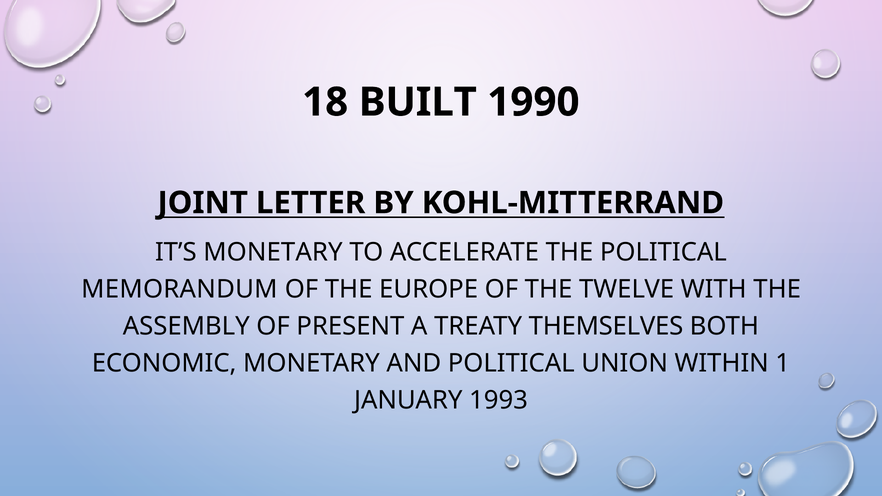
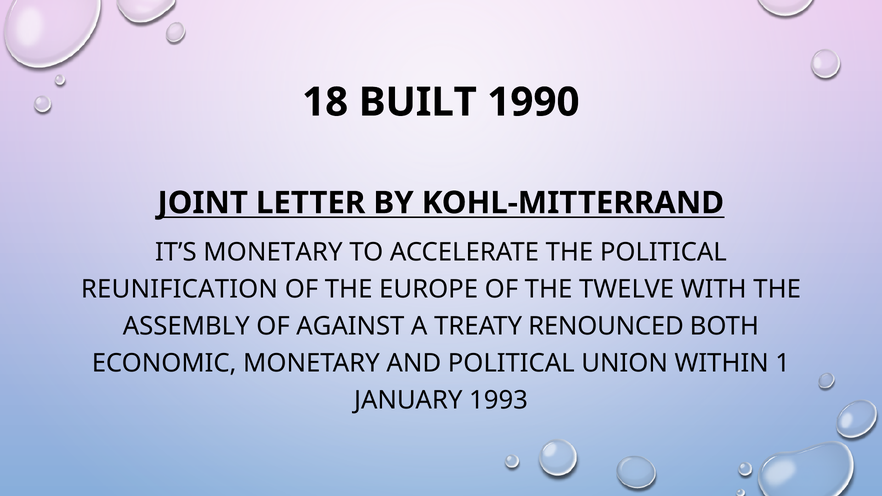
MEMORANDUM: MEMORANDUM -> REUNIFICATION
PRESENT: PRESENT -> AGAINST
THEMSELVES: THEMSELVES -> RENOUNCED
